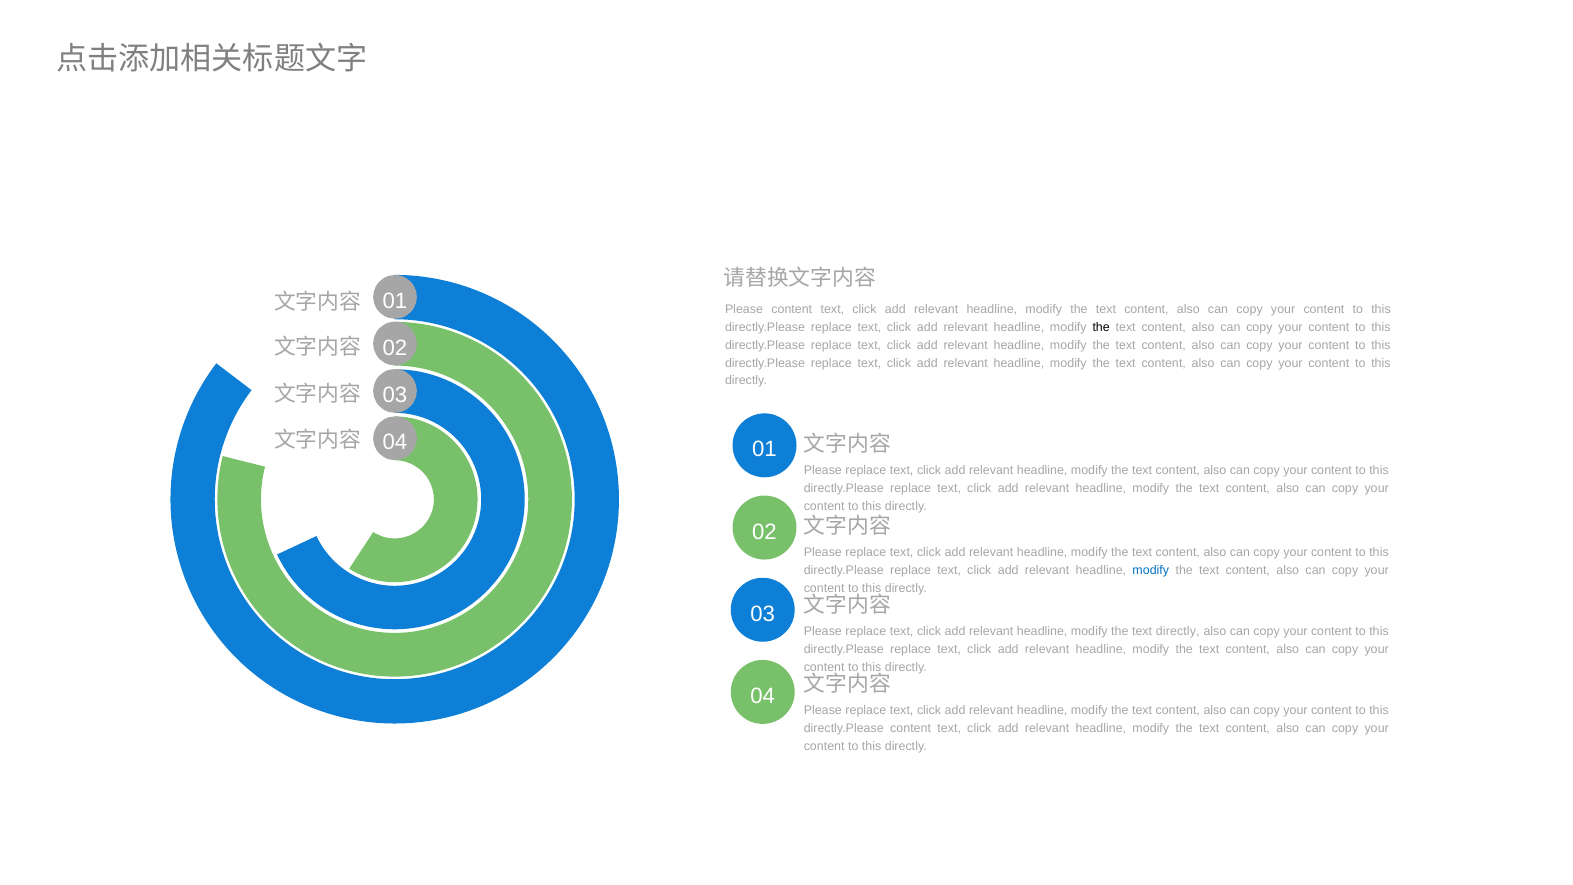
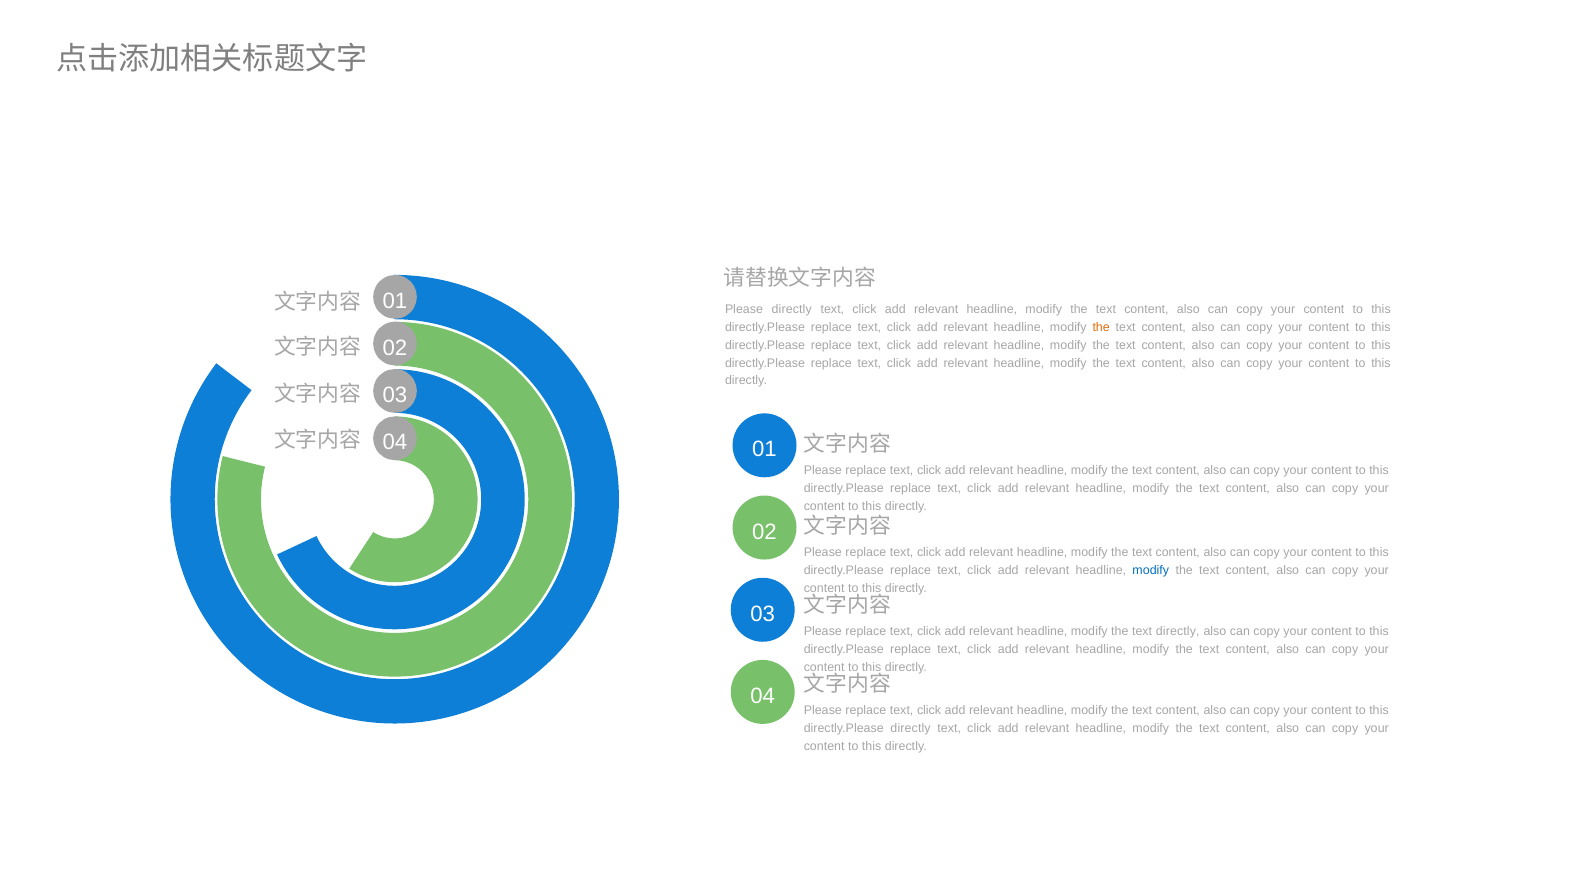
Please content: content -> directly
the at (1101, 327) colour: black -> orange
directly.Please content: content -> directly
